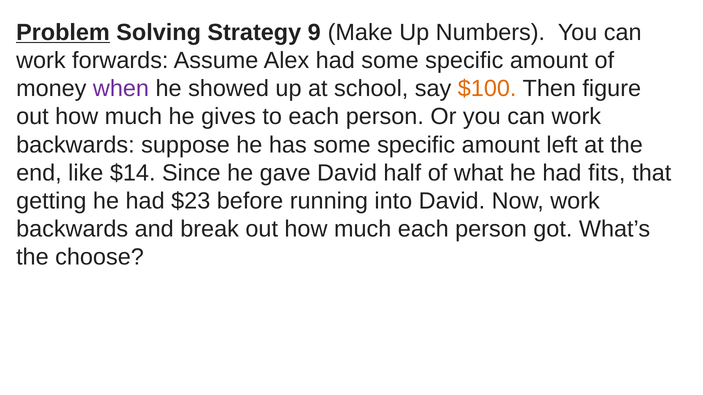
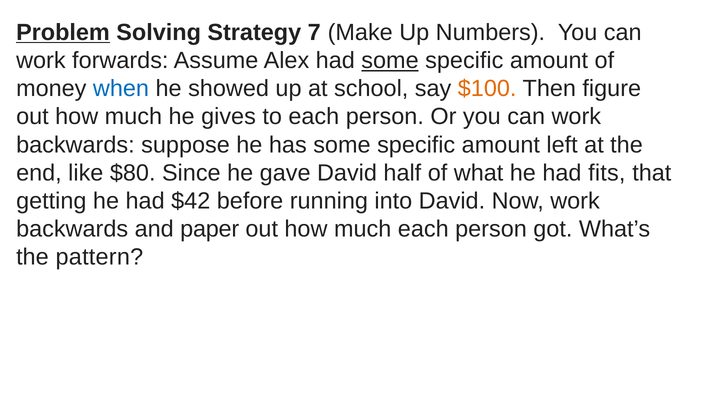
9: 9 -> 7
some at (390, 61) underline: none -> present
when colour: purple -> blue
$14: $14 -> $80
$23: $23 -> $42
break: break -> paper
choose: choose -> pattern
